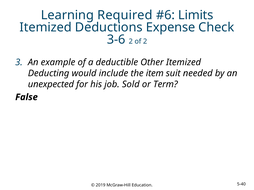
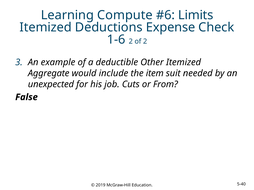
Required: Required -> Compute
3-6: 3-6 -> 1-6
Deducting: Deducting -> Aggregate
Sold: Sold -> Cuts
Term: Term -> From
